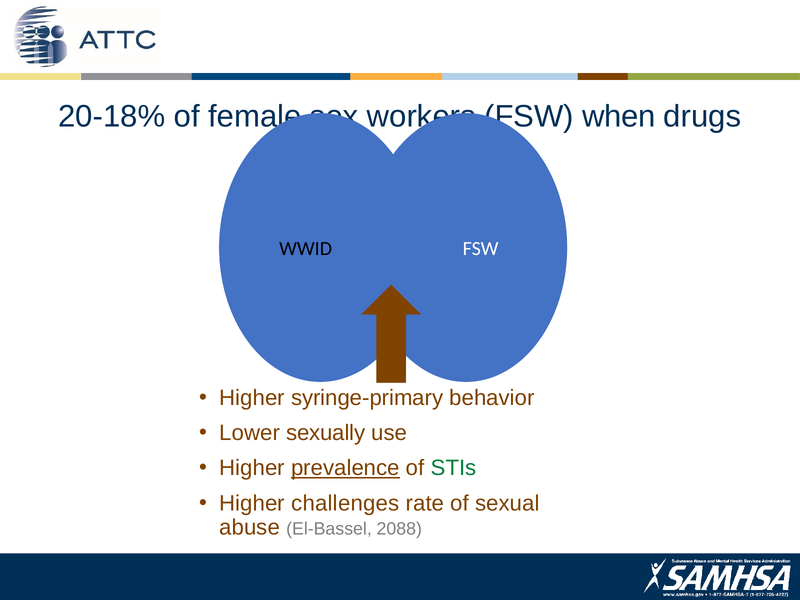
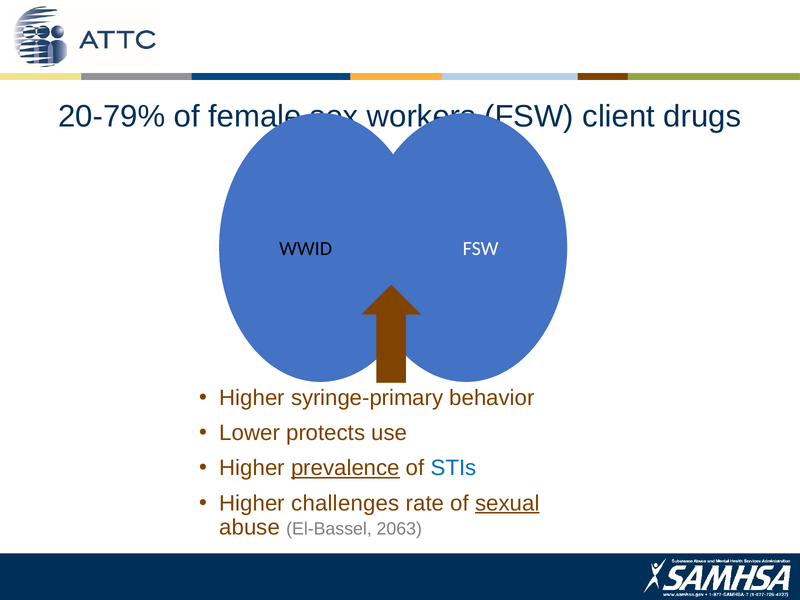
20-18%: 20-18% -> 20-79%
when: when -> client
sexually: sexually -> protects
STIs colour: green -> blue
sexual underline: none -> present
2088: 2088 -> 2063
